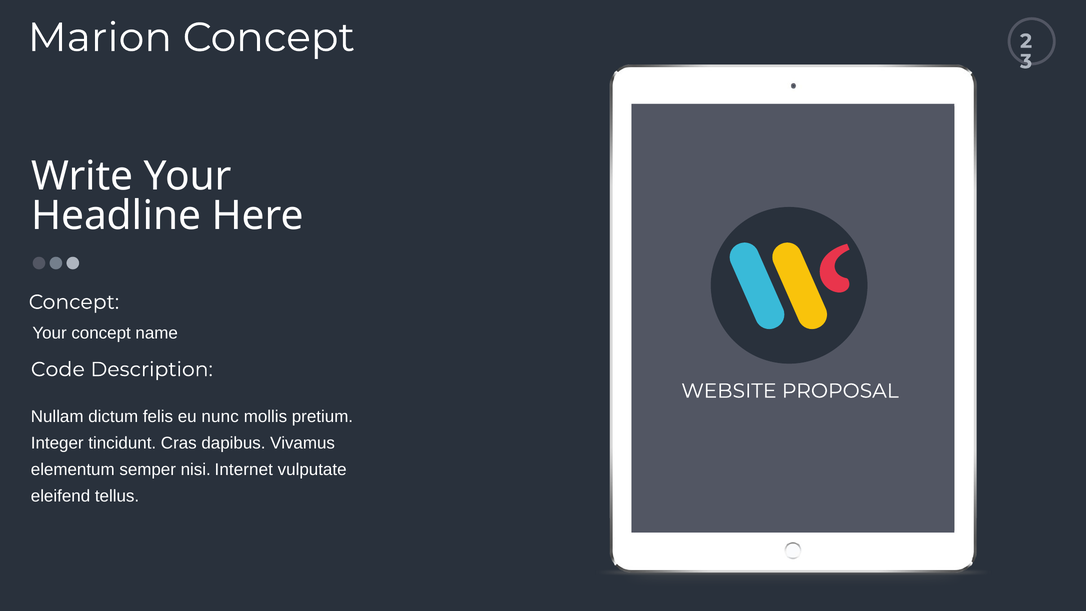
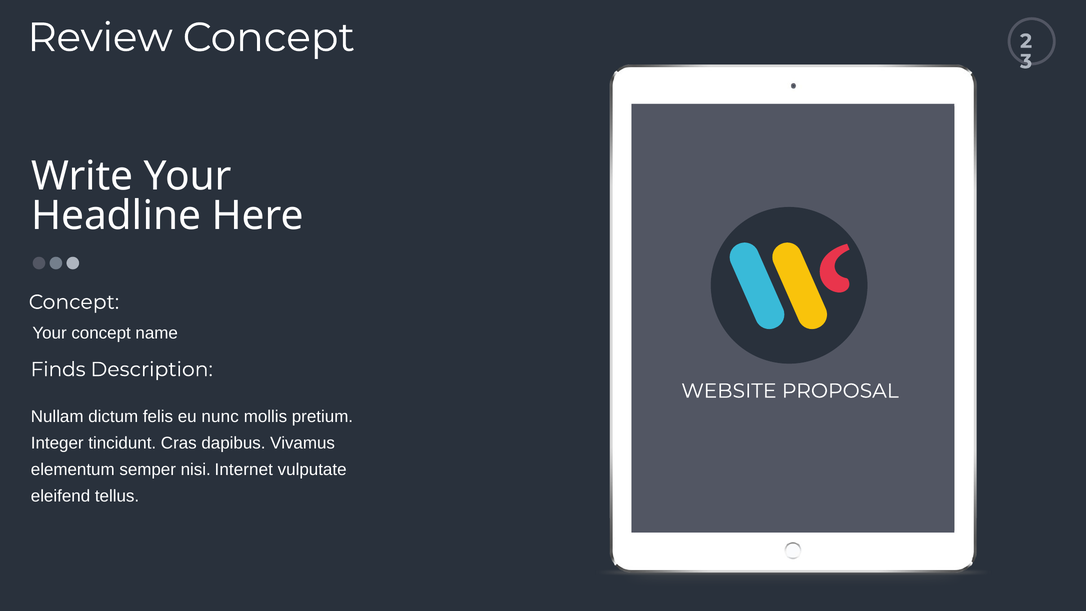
Marion: Marion -> Review
Code: Code -> Finds
